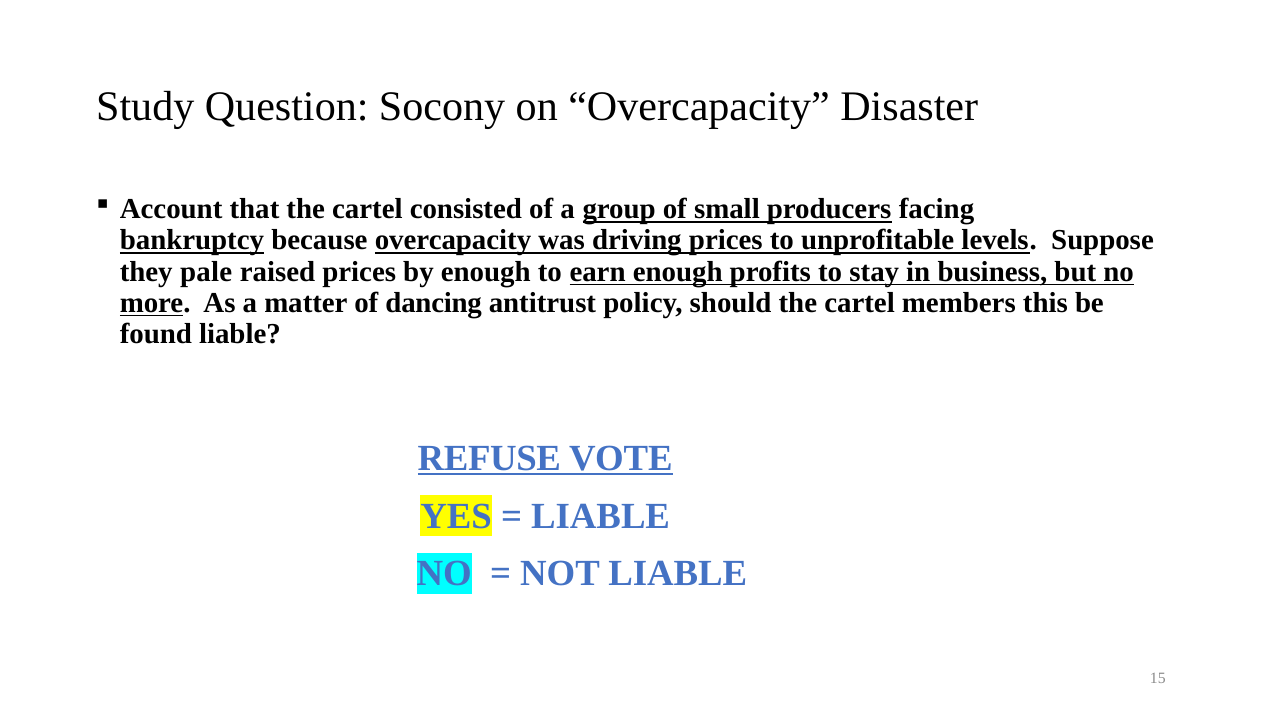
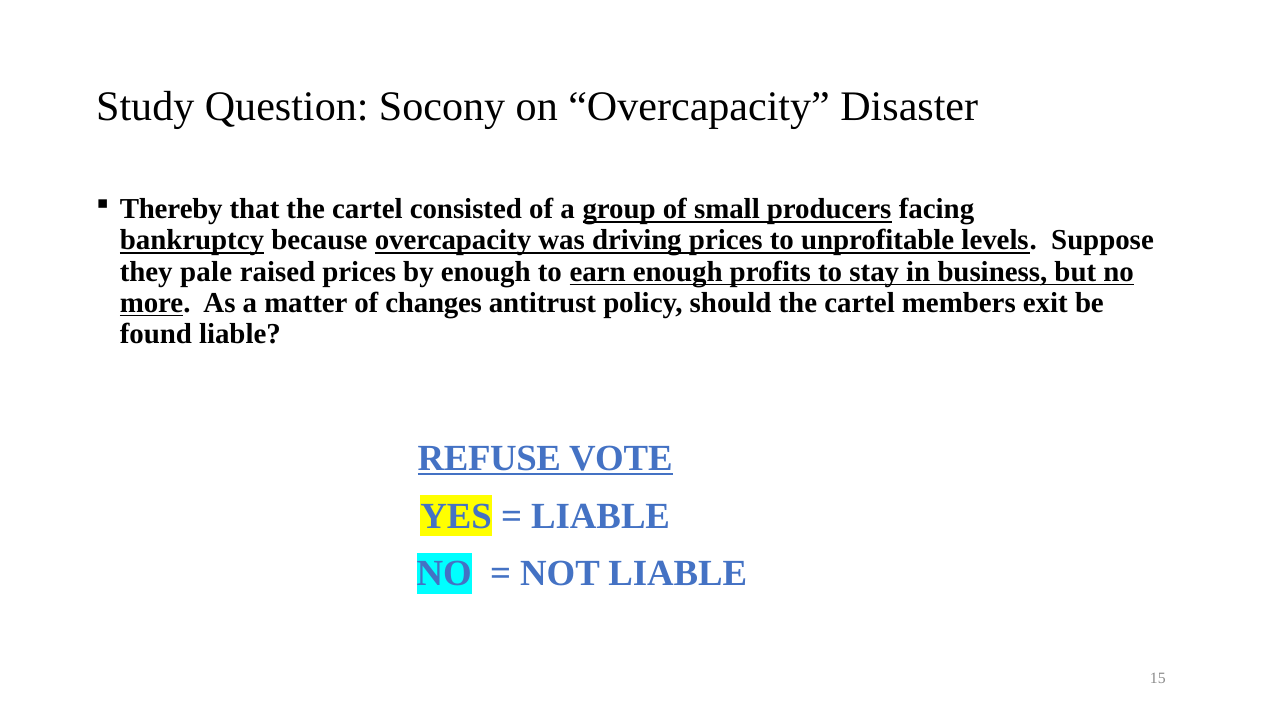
Account: Account -> Thereby
dancing: dancing -> changes
this: this -> exit
